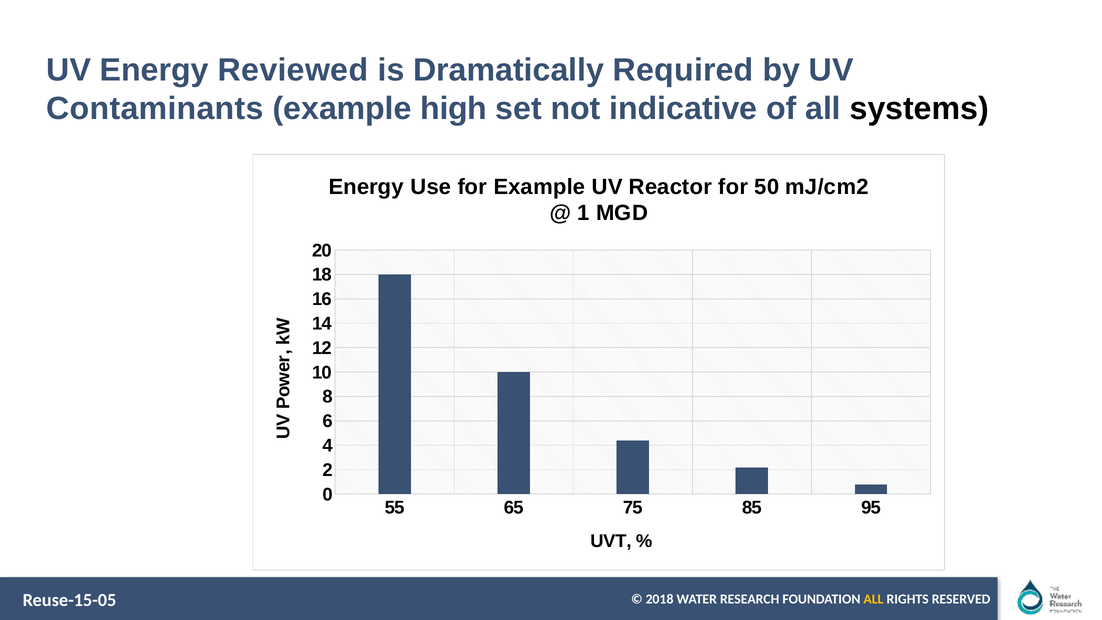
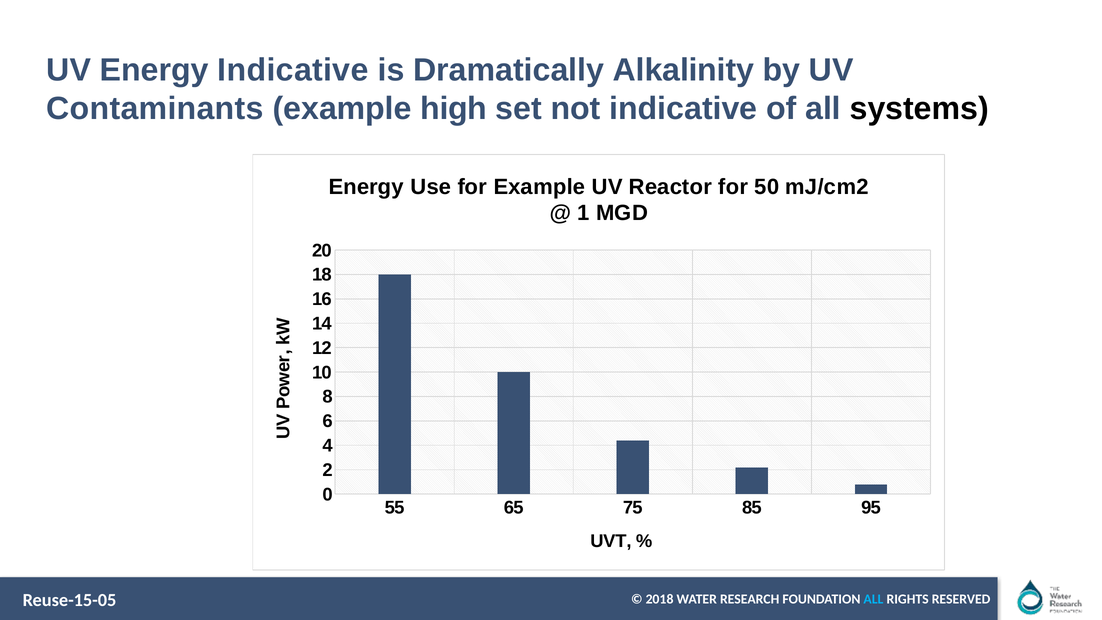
Energy Reviewed: Reviewed -> Indicative
Required: Required -> Alkalinity
ALL at (873, 599) colour: yellow -> light blue
